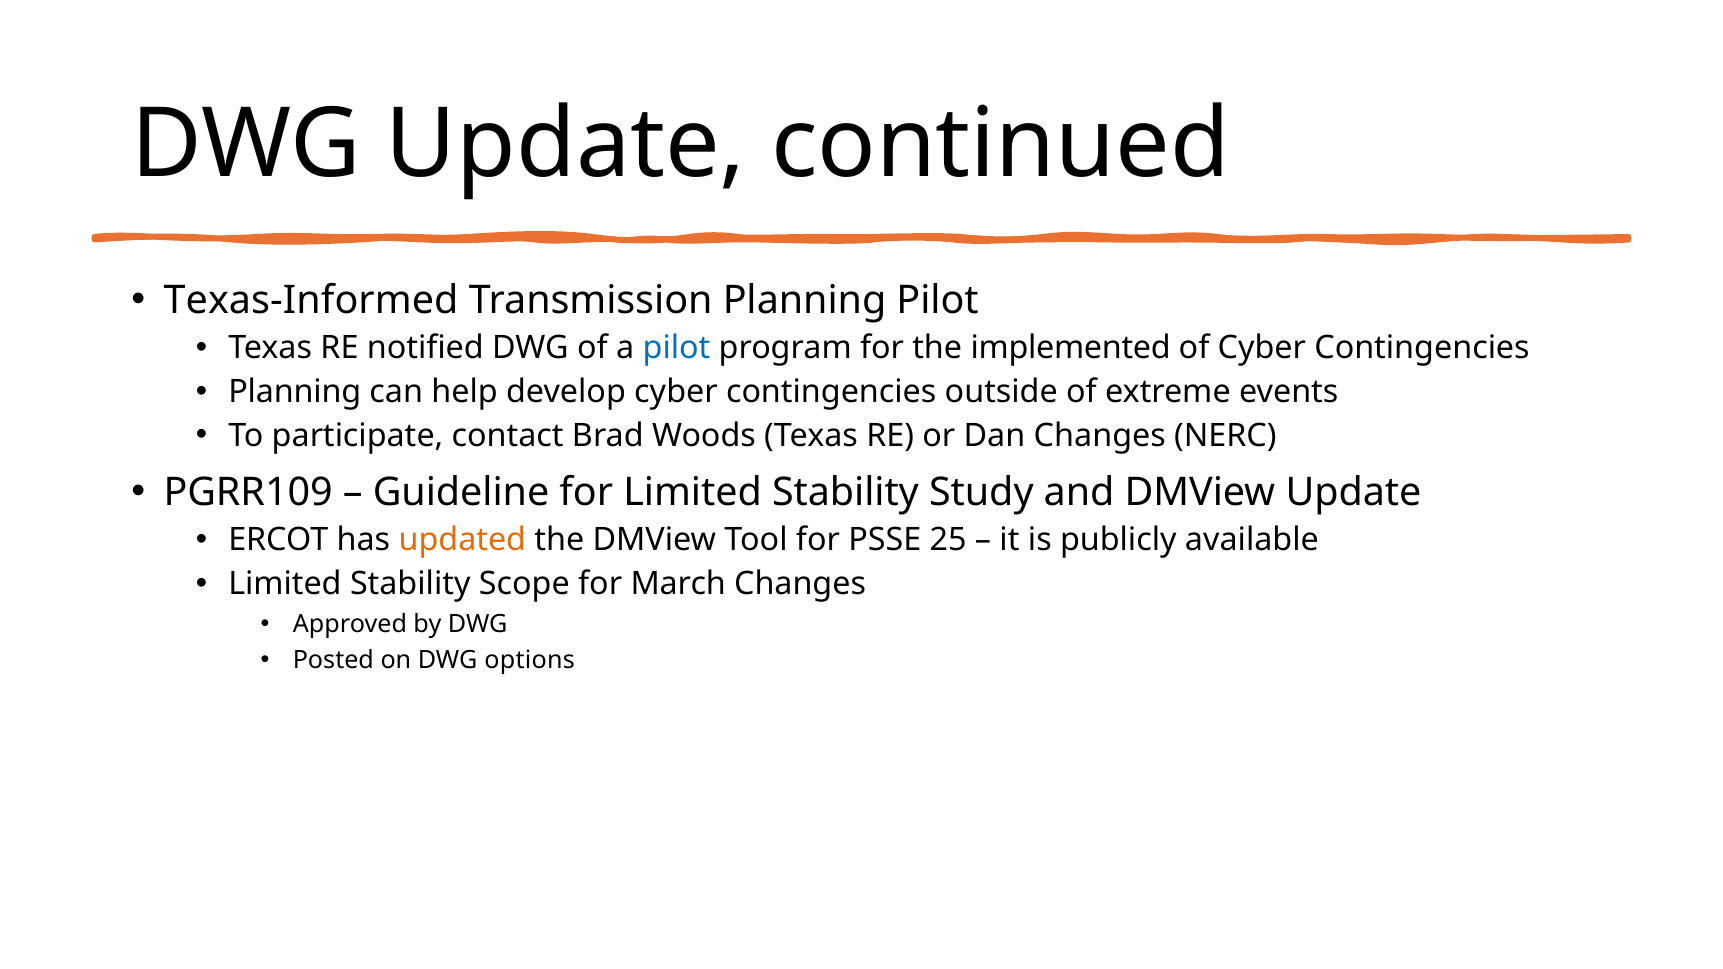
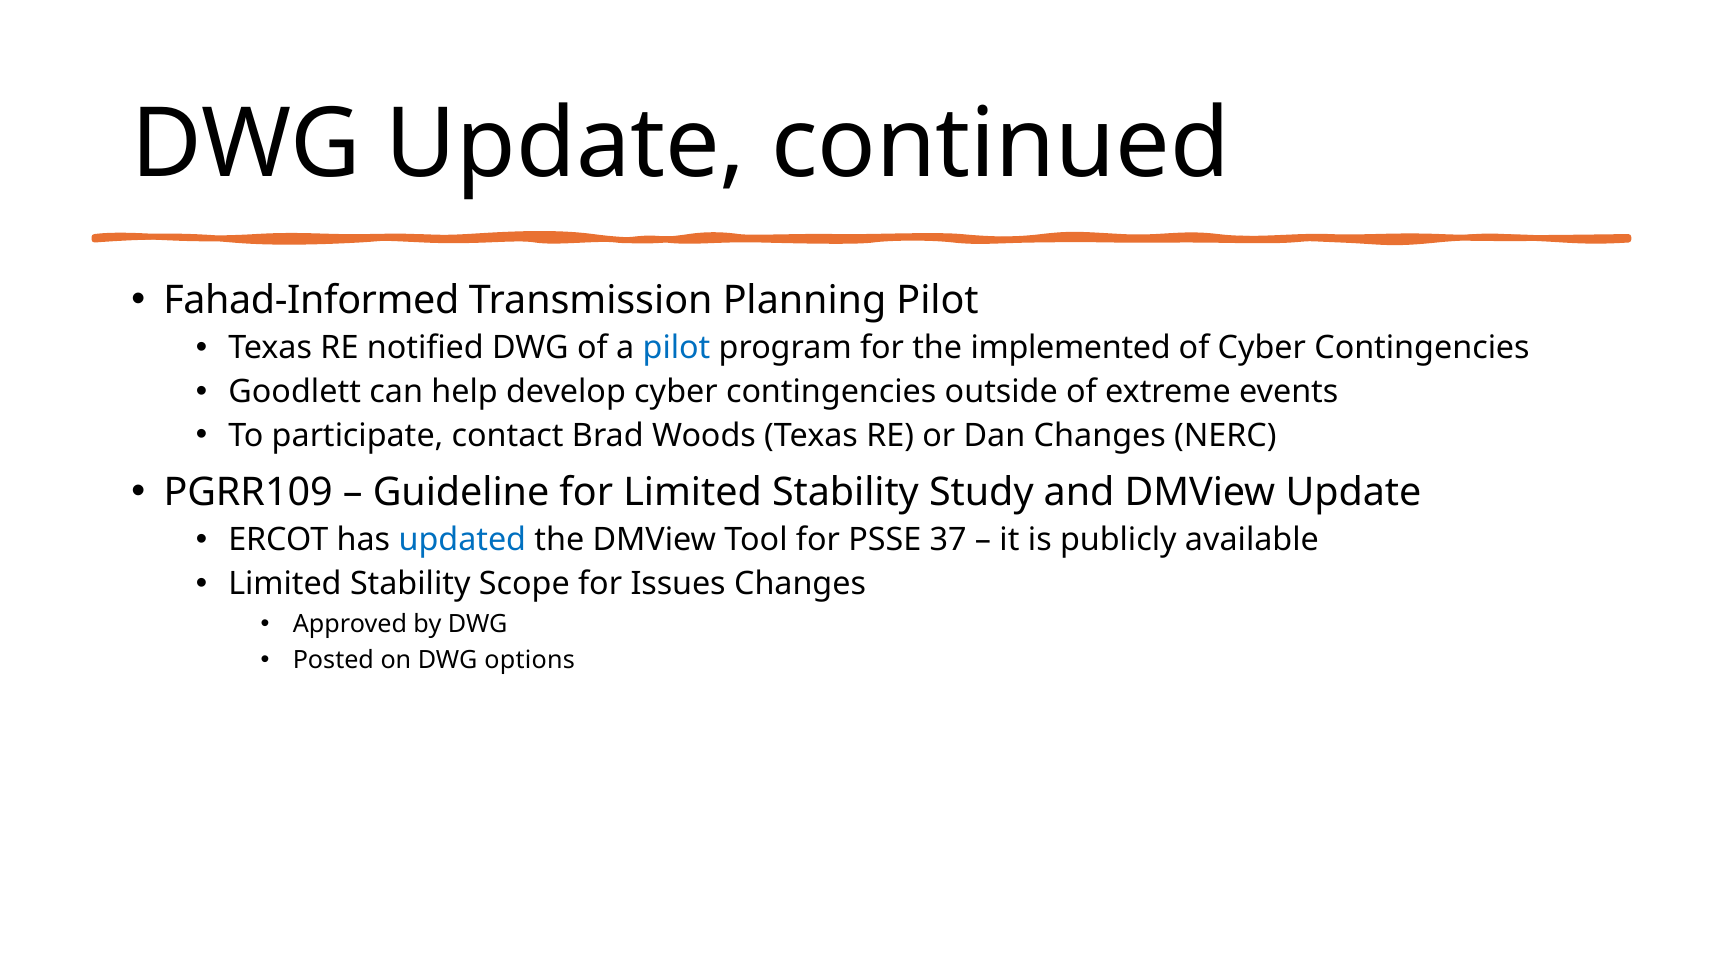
Texas-Informed: Texas-Informed -> Fahad-Informed
Planning at (295, 392): Planning -> Goodlett
updated colour: orange -> blue
25: 25 -> 37
March: March -> Issues
